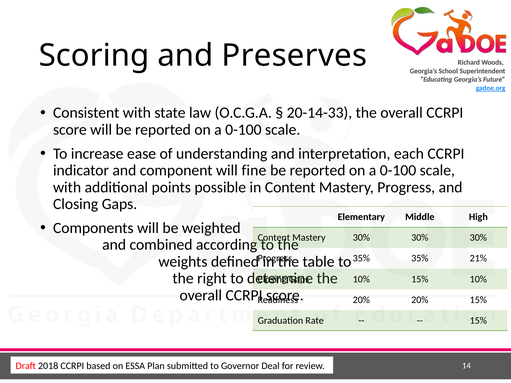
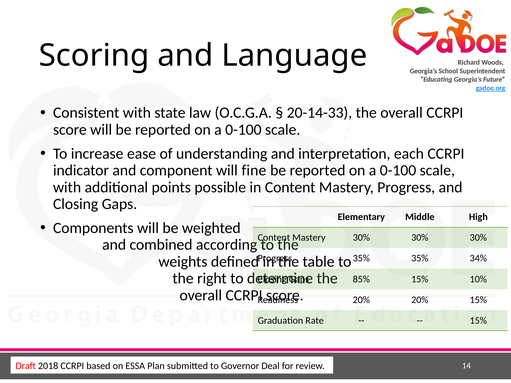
Preserves: Preserves -> Language
21%: 21% -> 34%
10% at (361, 279): 10% -> 85%
